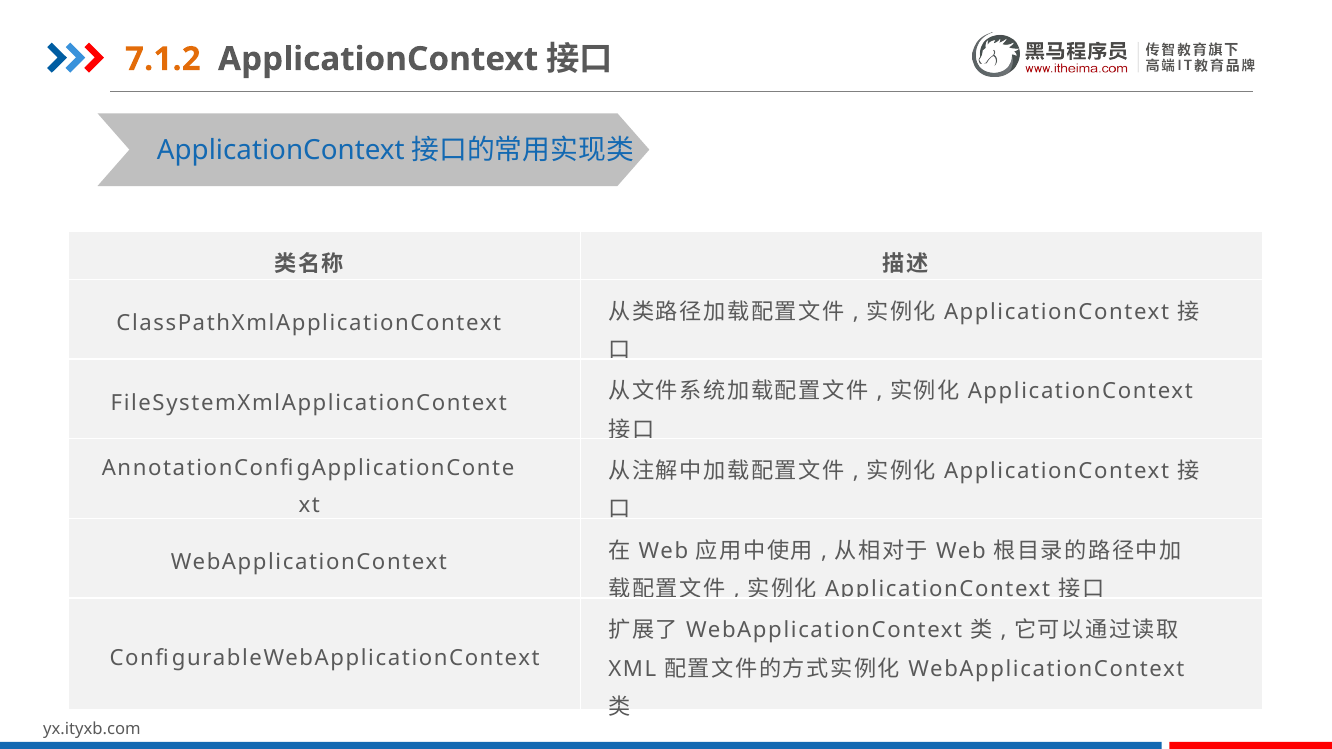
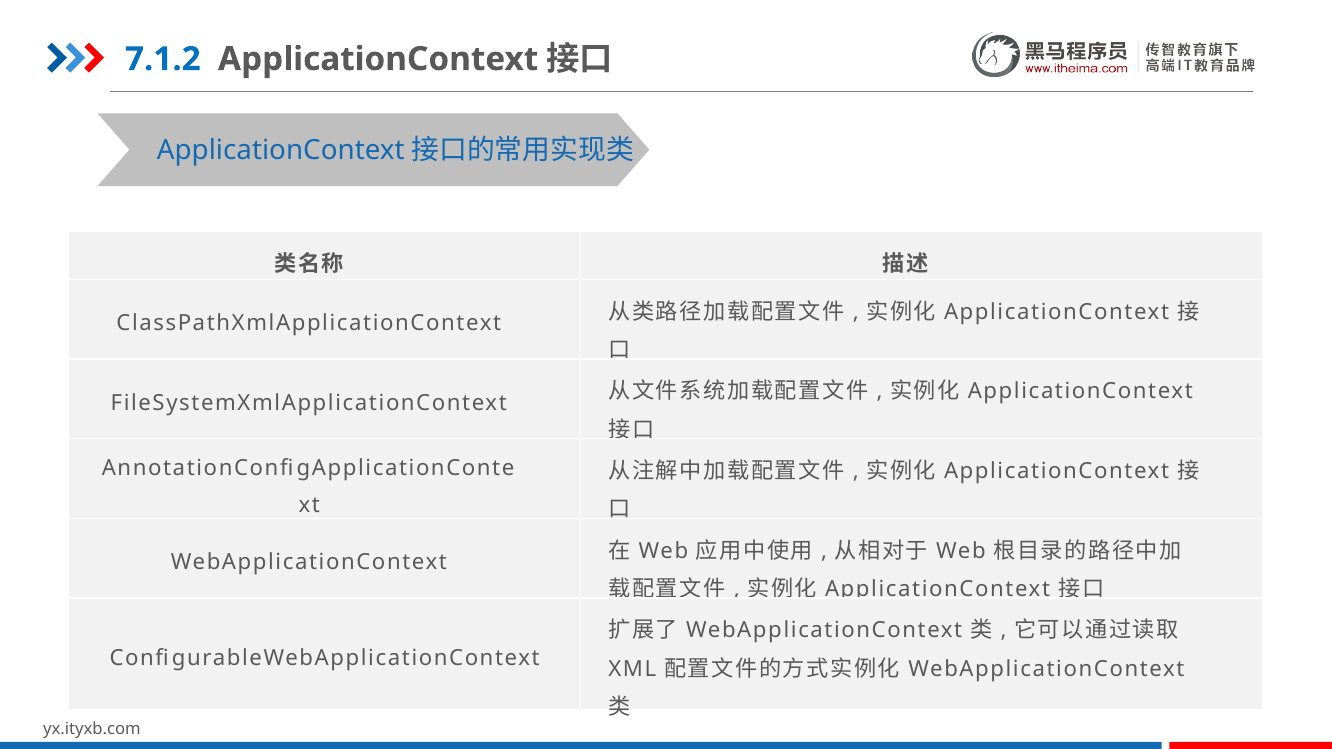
7.1.2 colour: orange -> blue
